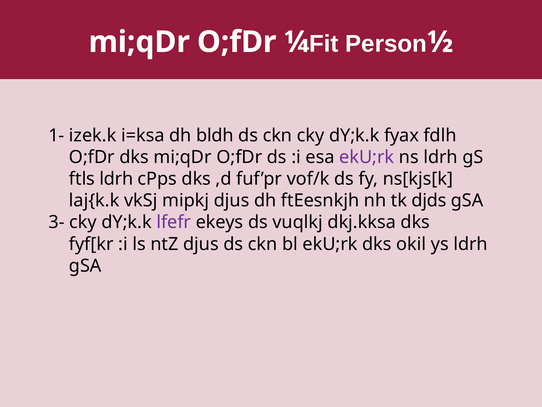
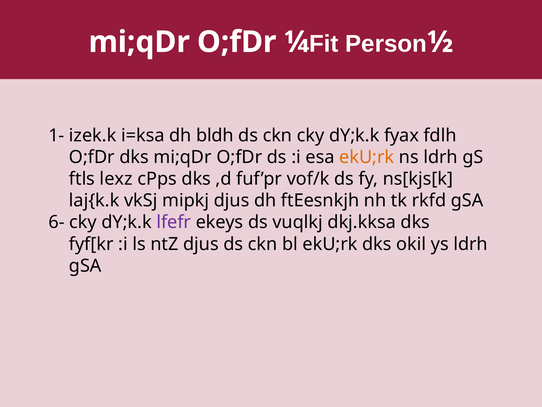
ekU;rk at (367, 157) colour: purple -> orange
ftls ldrh: ldrh -> lexz
djds: djds -> rkfd
3-: 3- -> 6-
